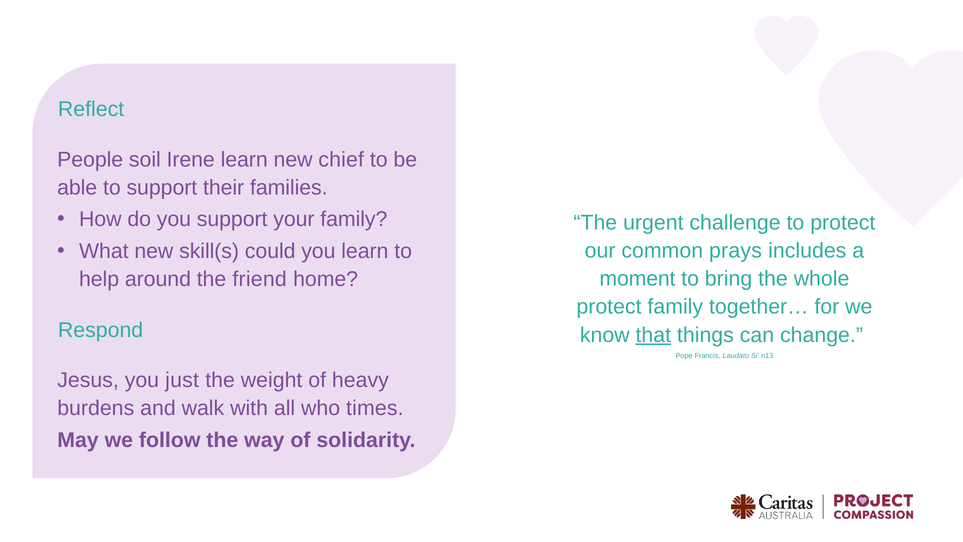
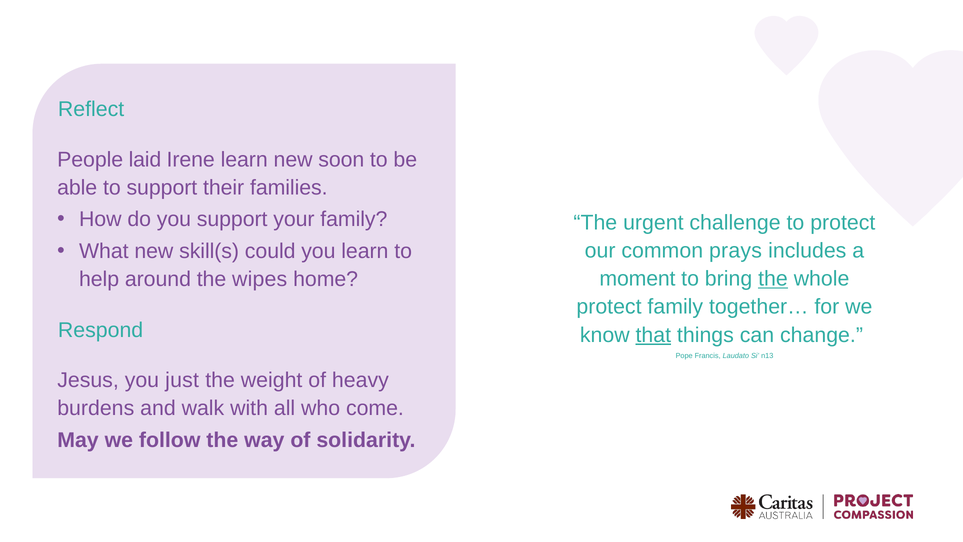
soil: soil -> laid
chief: chief -> soon
the at (773, 279) underline: none -> present
friend: friend -> wipes
times: times -> come
